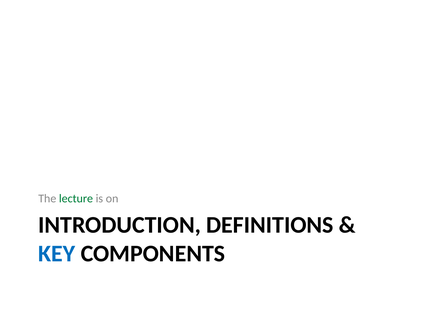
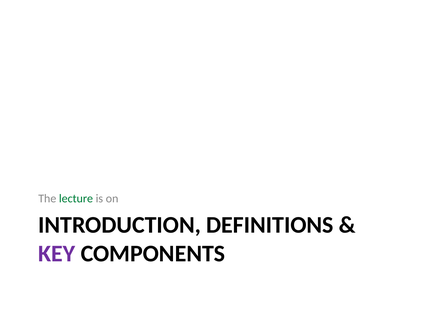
KEY colour: blue -> purple
